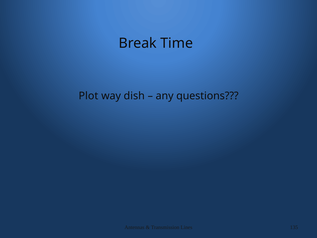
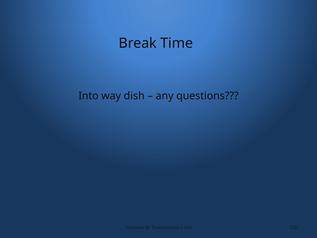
Plot: Plot -> Into
